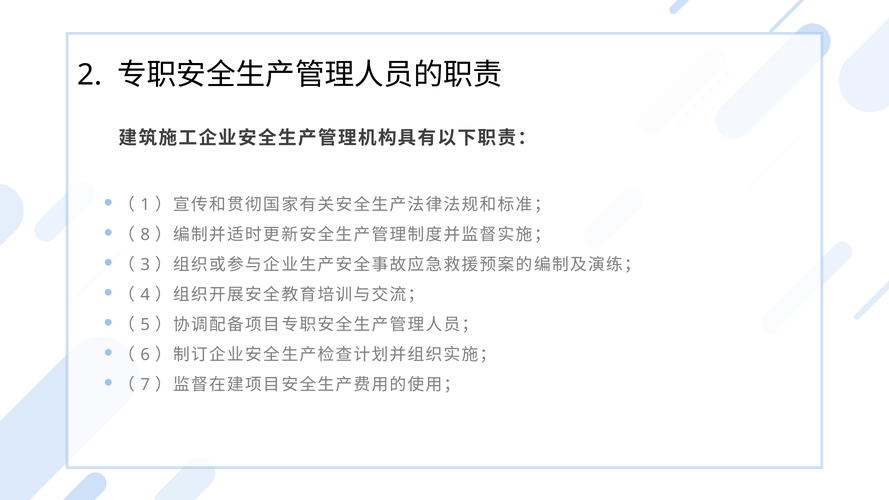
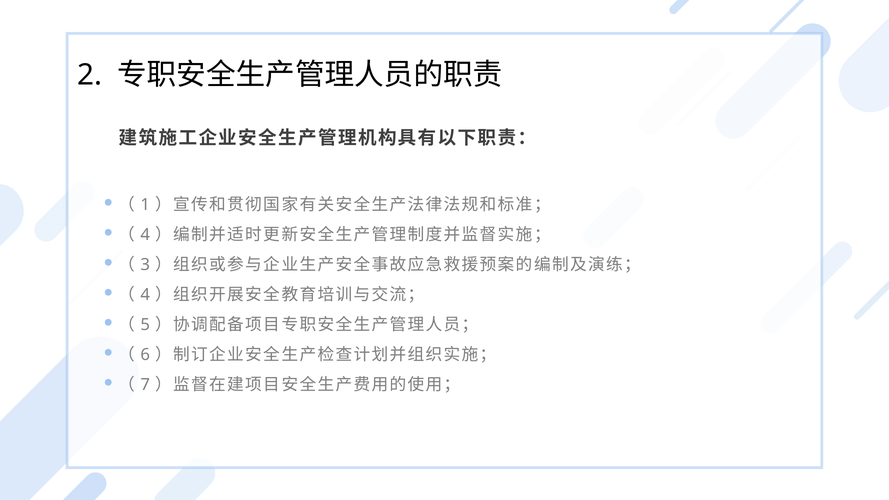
8 at (145, 235): 8 -> 4
